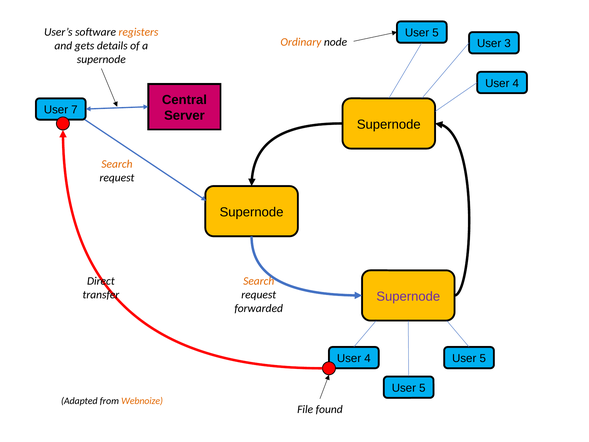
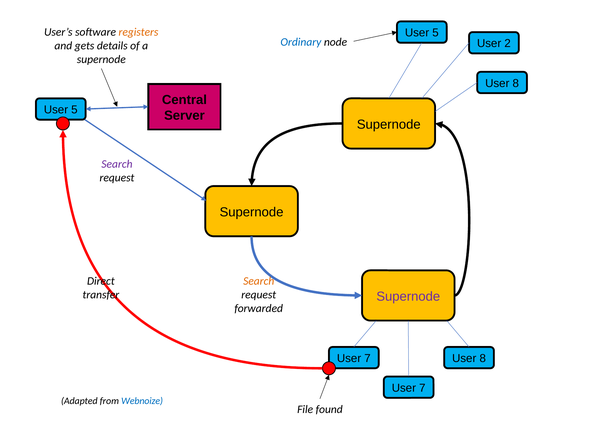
Ordinary colour: orange -> blue
3: 3 -> 2
4 at (516, 83): 4 -> 8
7 at (74, 110): 7 -> 5
Search at (117, 164) colour: orange -> purple
4 at (367, 358): 4 -> 7
5 at (483, 358): 5 -> 8
5 at (422, 388): 5 -> 7
Webnoize colour: orange -> blue
